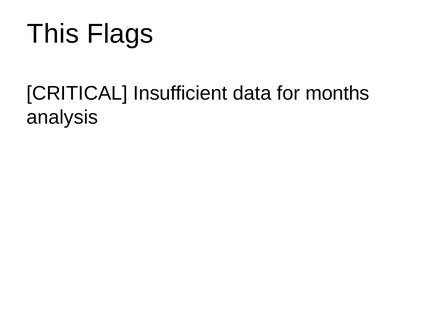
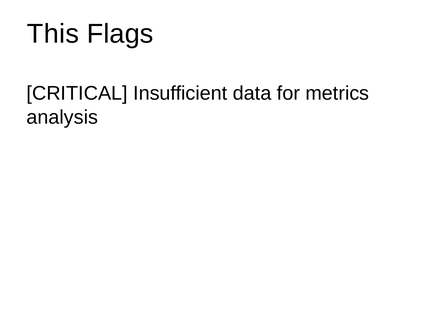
months: months -> metrics
